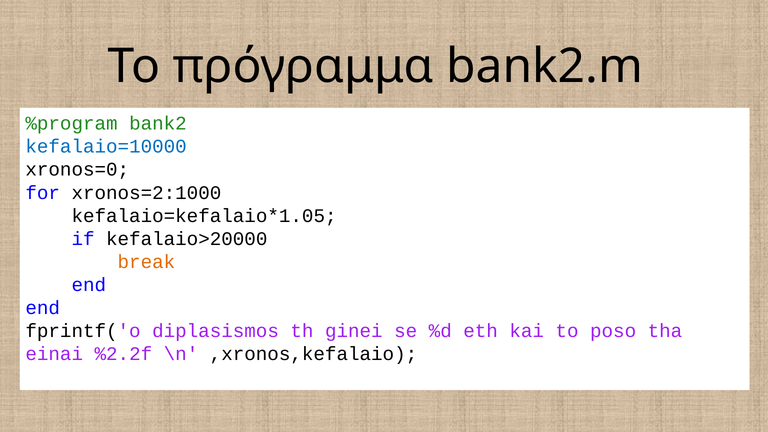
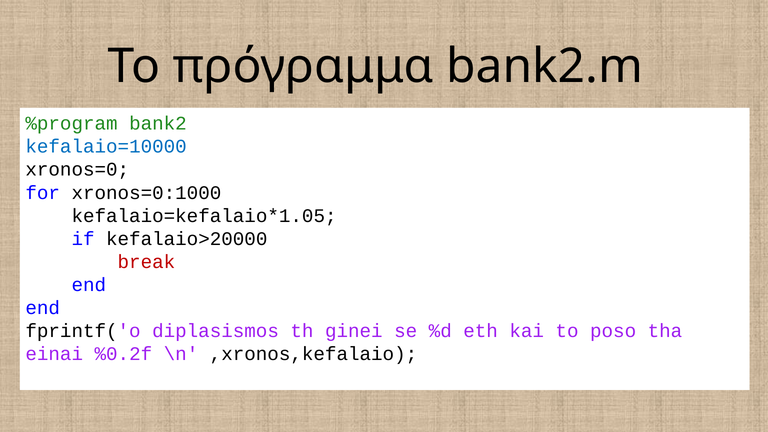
xronos=2:1000: xronos=2:1000 -> xronos=0:1000
break colour: orange -> red
%2.2f: %2.2f -> %0.2f
